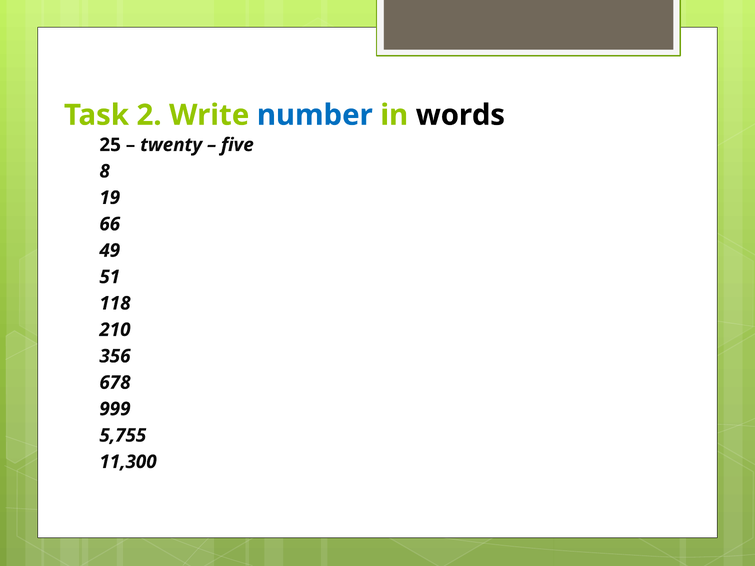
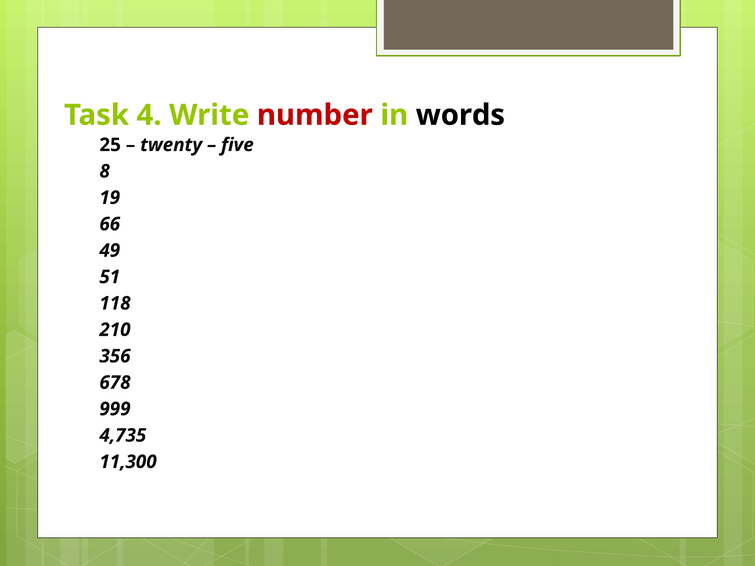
2: 2 -> 4
number colour: blue -> red
5,755: 5,755 -> 4,735
